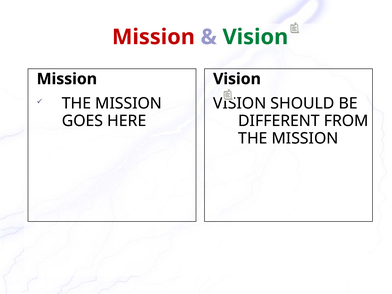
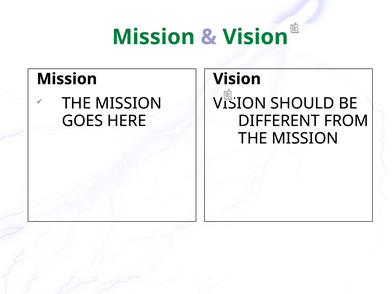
Mission at (153, 37) colour: red -> green
